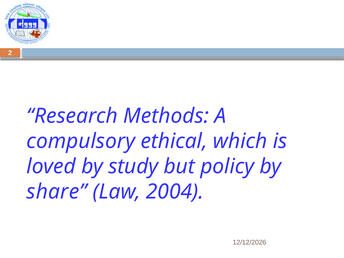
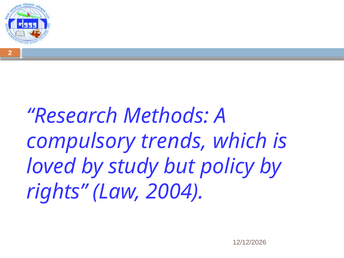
ethical: ethical -> trends
share: share -> rights
